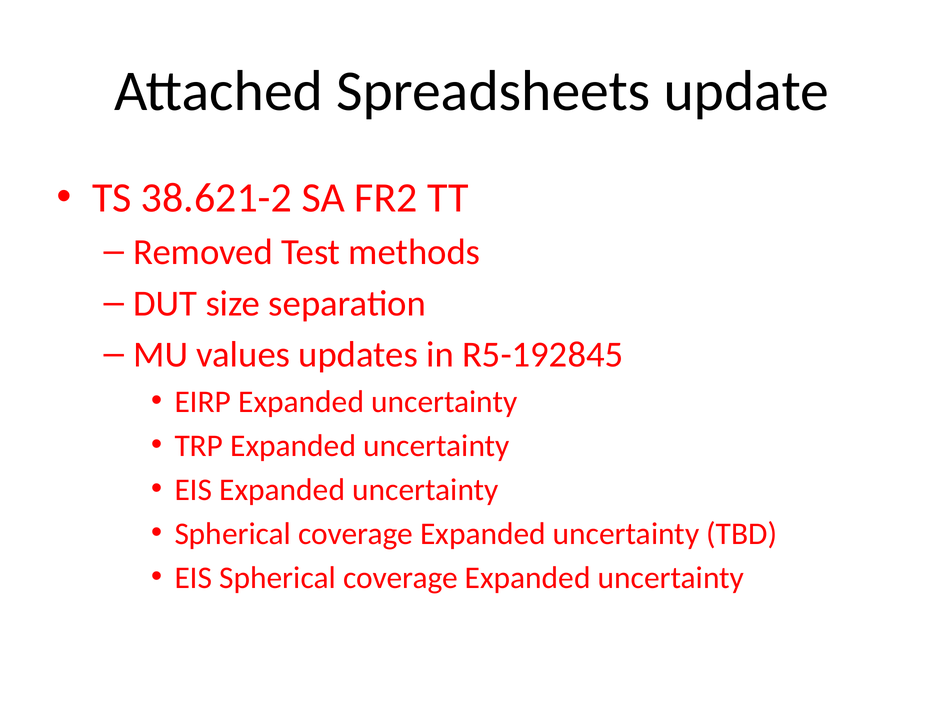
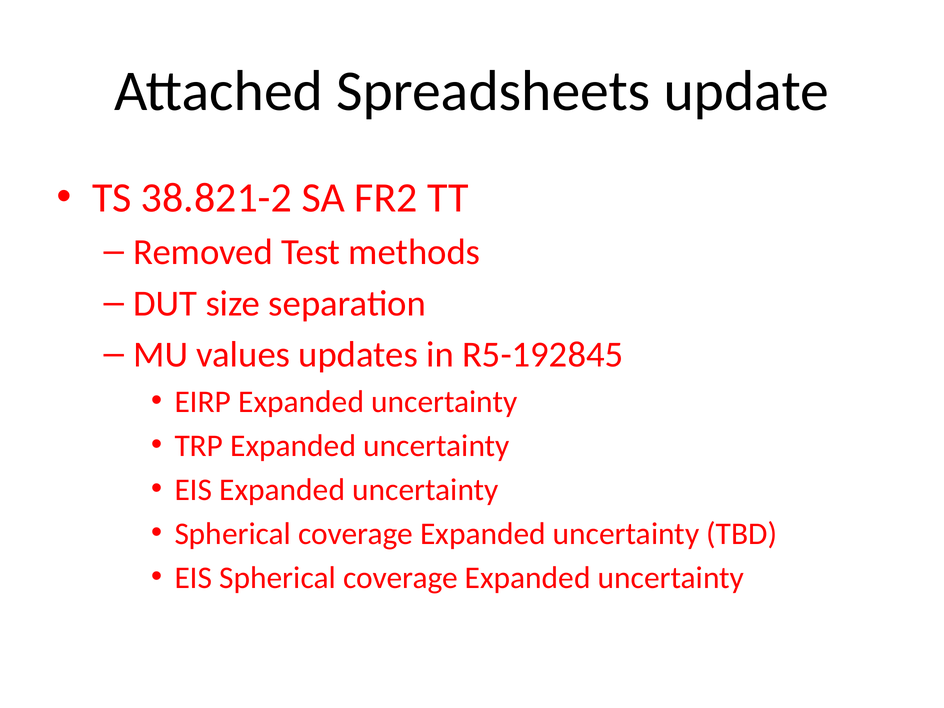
38.621-2: 38.621-2 -> 38.821-2
